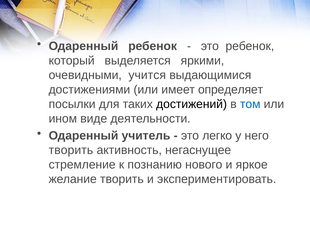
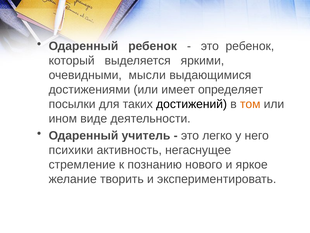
учится: учится -> мысли
том colour: blue -> orange
творить at (71, 150): творить -> психики
